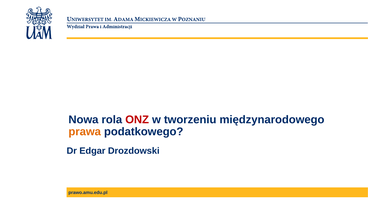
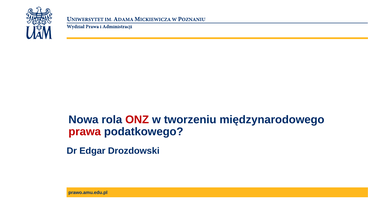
prawa colour: orange -> red
